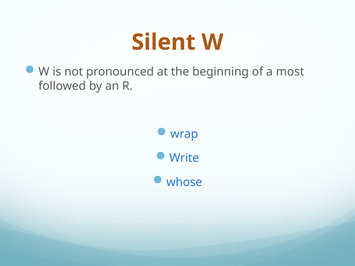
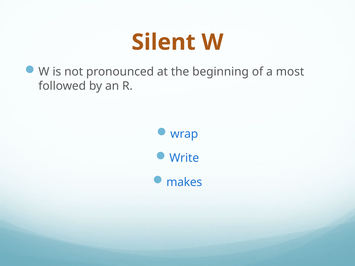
whose: whose -> makes
